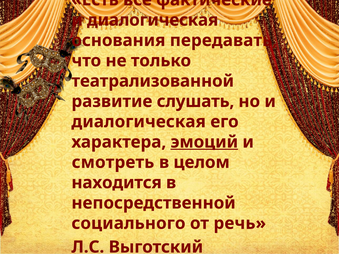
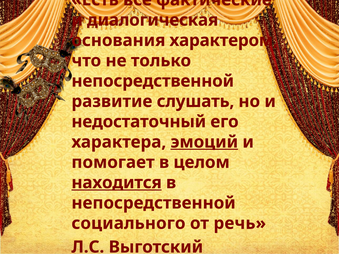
передавать: передавать -> характером
театрализованной at (153, 81): театрализованной -> непосредственной
диалогическая at (139, 122): диалогическая -> недостаточный
смотреть: смотреть -> помогает
находится underline: none -> present
